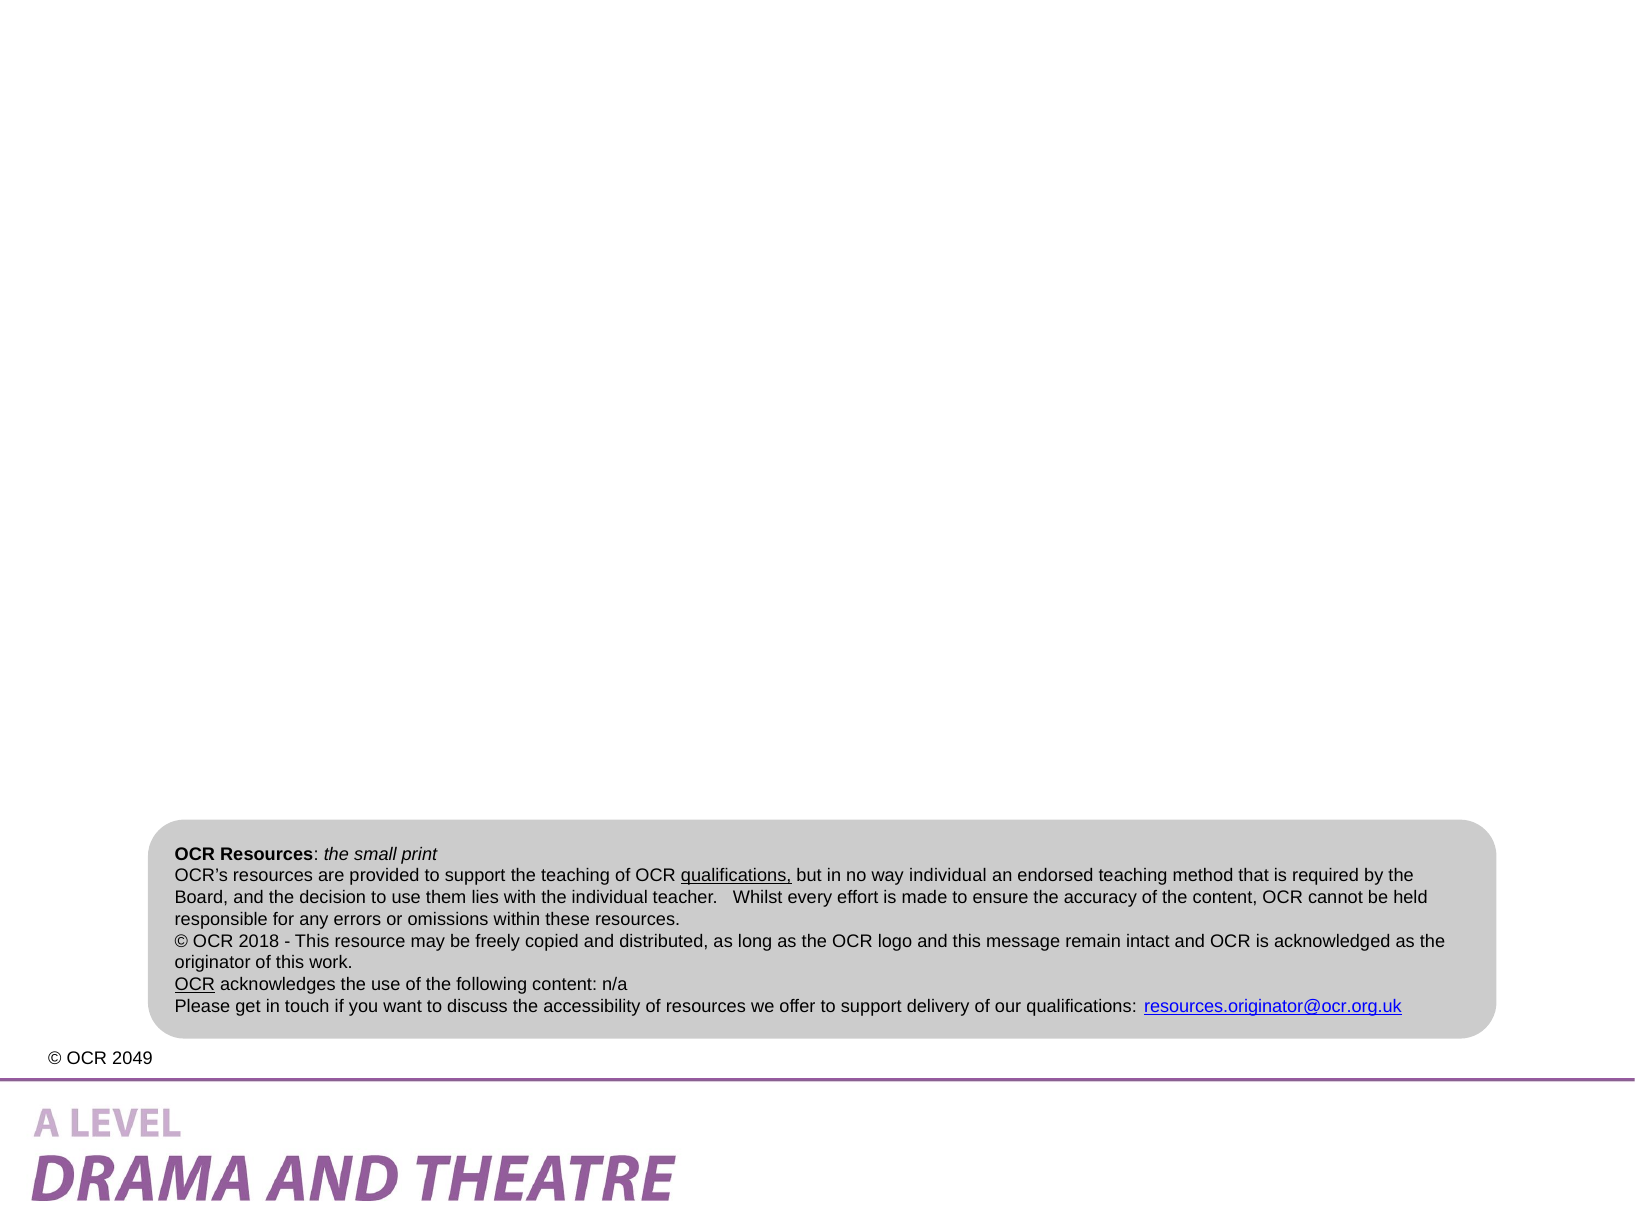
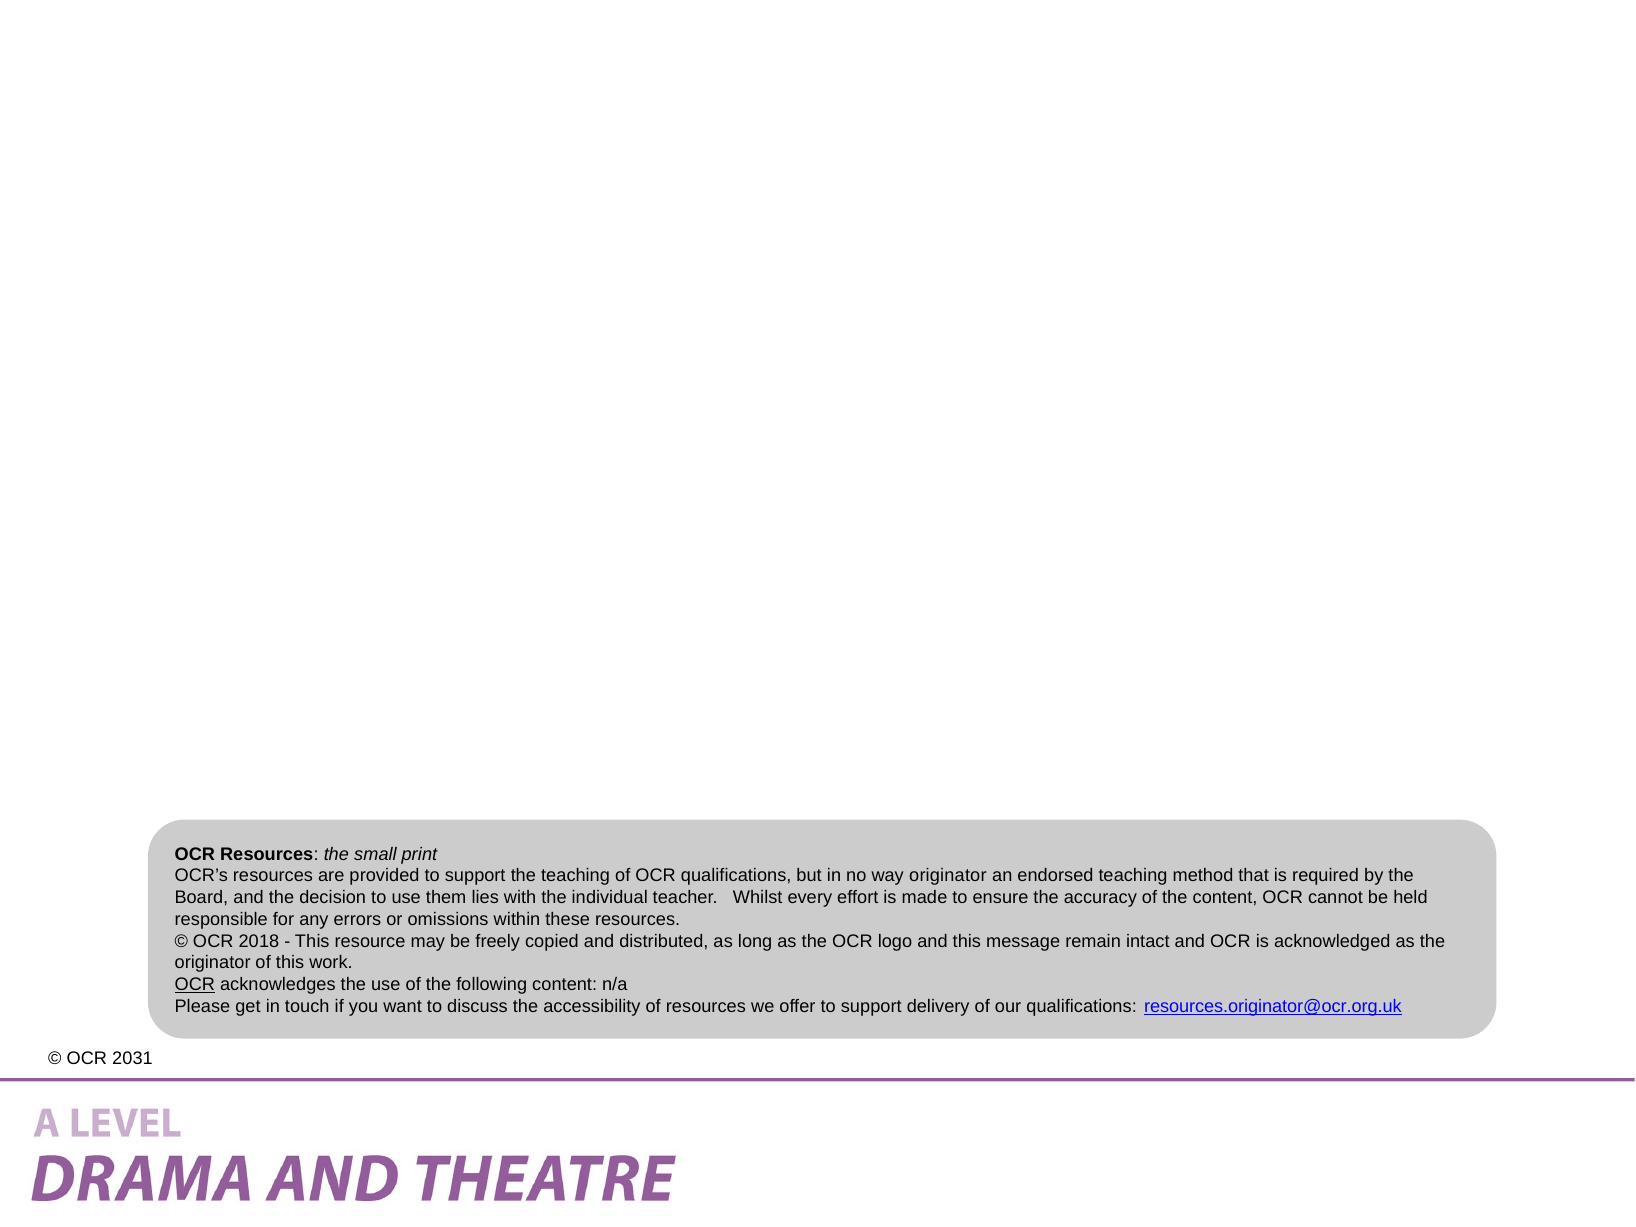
qualifications at (736, 876) underline: present -> none
way individual: individual -> originator
2049: 2049 -> 2031
